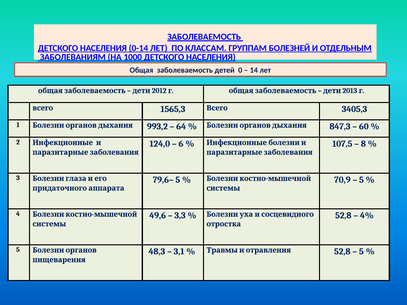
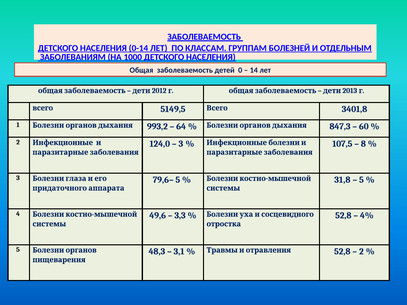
1565,3: 1565,3 -> 5149,5
3405,3: 3405,3 -> 3401,8
6 at (181, 144): 6 -> 3
70,9: 70,9 -> 31,8
5 at (361, 252): 5 -> 2
